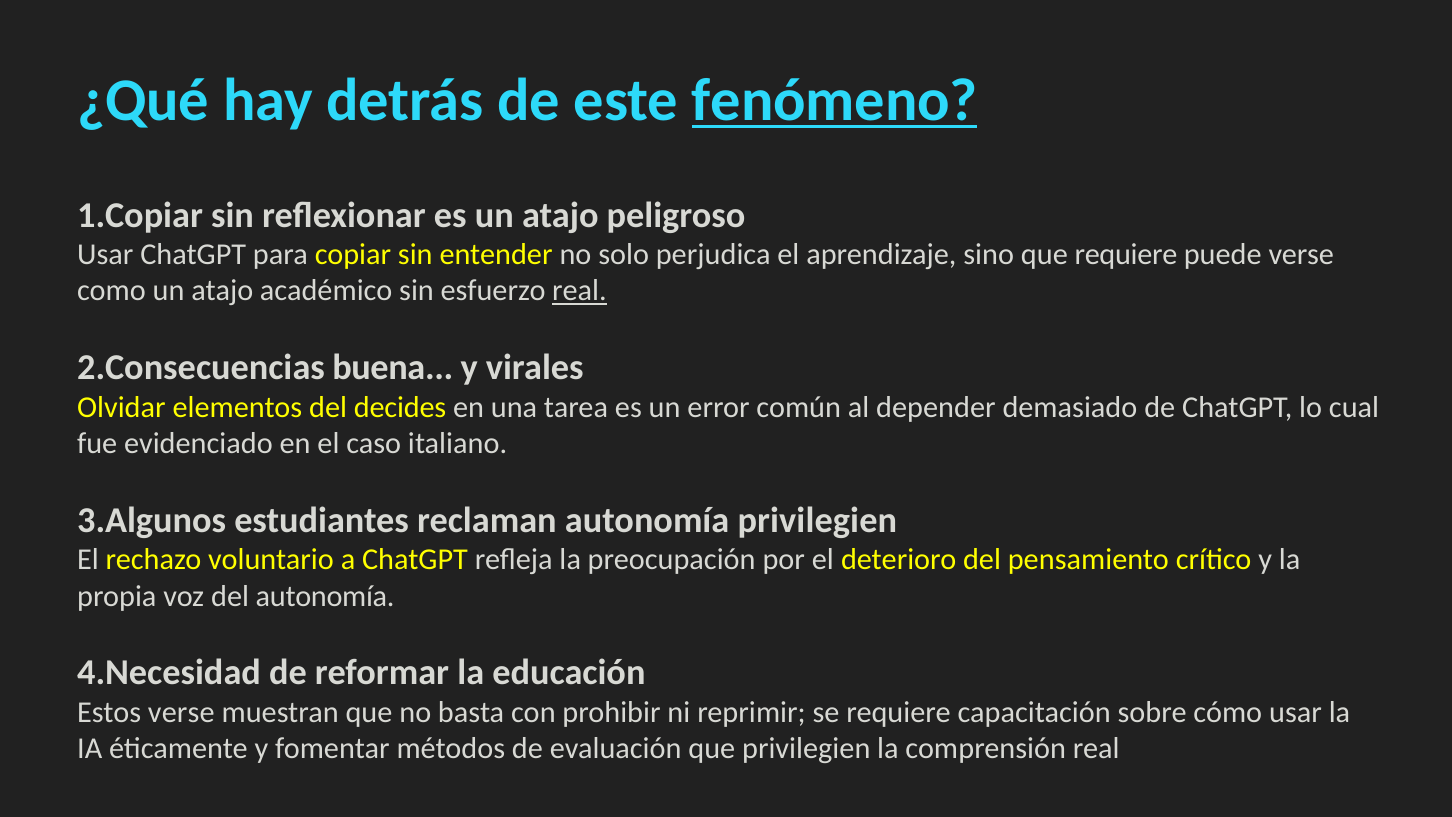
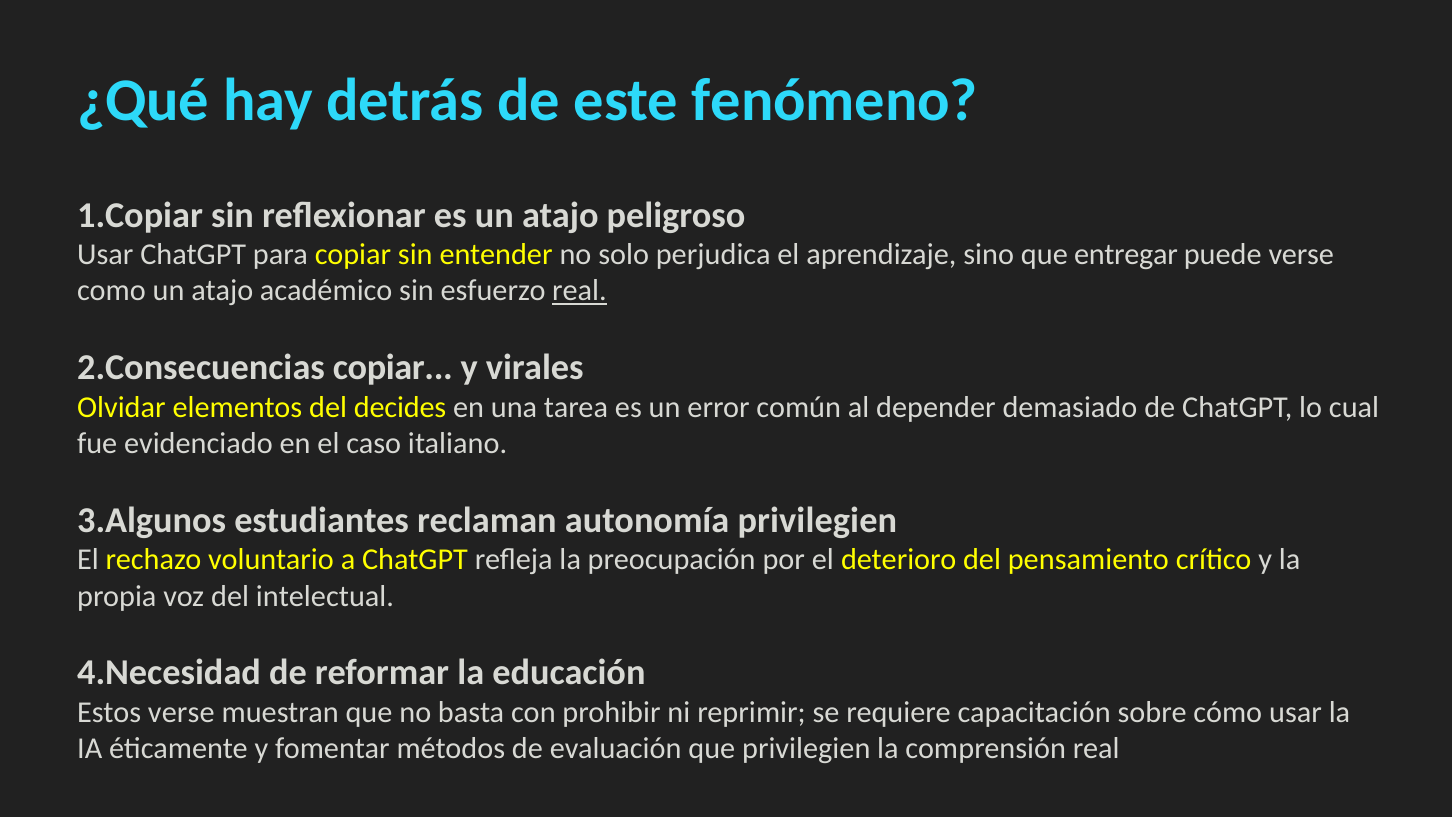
fenómeno underline: present -> none
que requiere: requiere -> entregar
buena at (393, 368): buena -> copiar
del autonomía: autonomía -> intelectual
